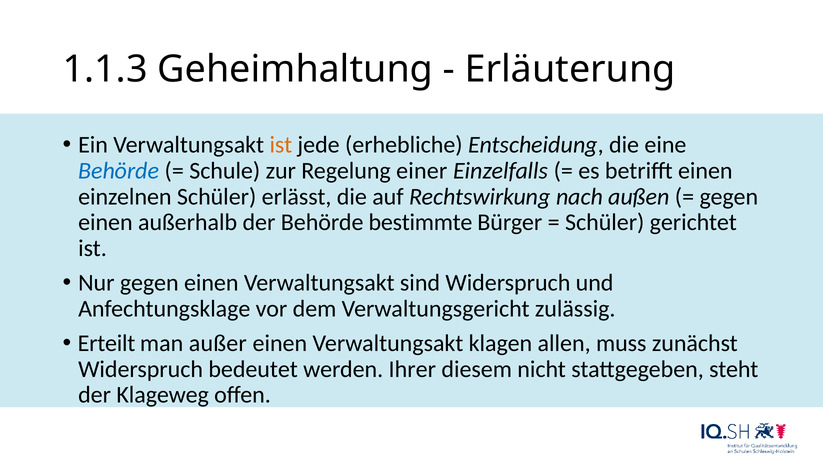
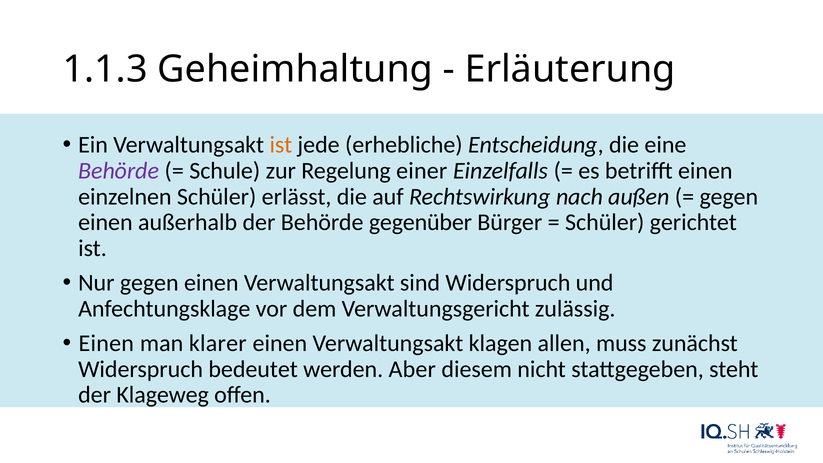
Behörde at (119, 171) colour: blue -> purple
bestimmte: bestimmte -> gegenüber
Erteilt at (106, 343): Erteilt -> Einen
außer: außer -> klarer
Ihrer: Ihrer -> Aber
